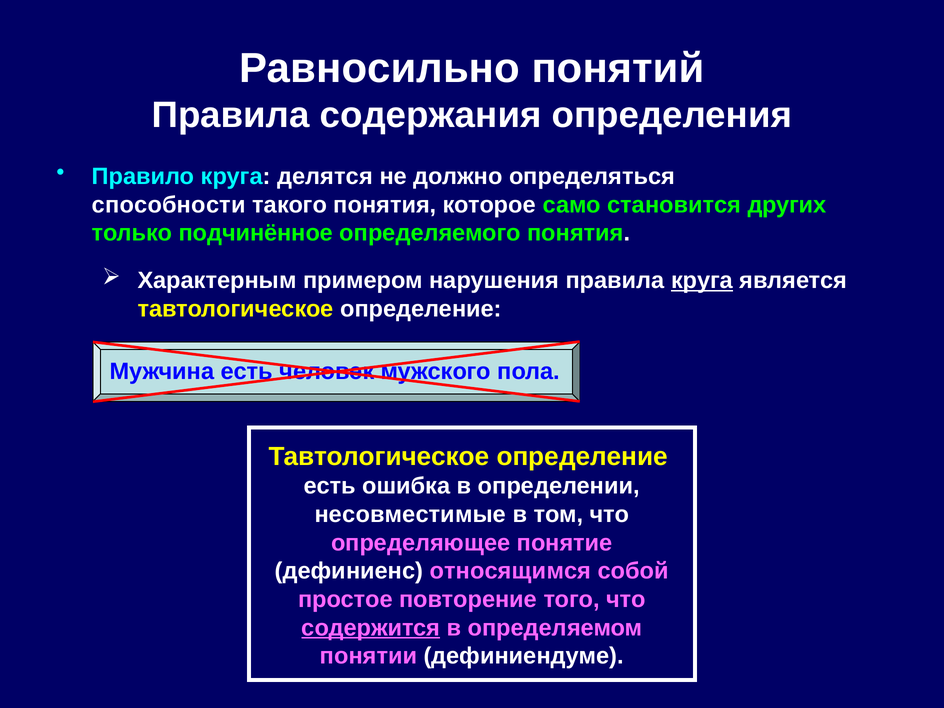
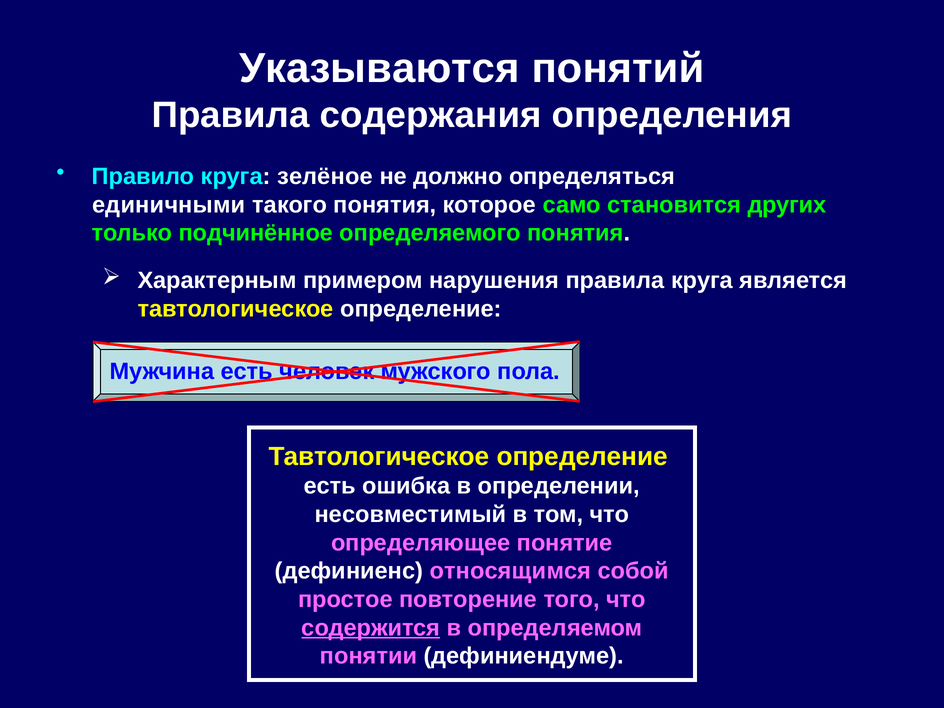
Равносильно: Равносильно -> Указываются
делятся: делятся -> зелёное
способности: способности -> единичными
круга at (702, 281) underline: present -> none
несовместимые: несовместимые -> несовместимый
